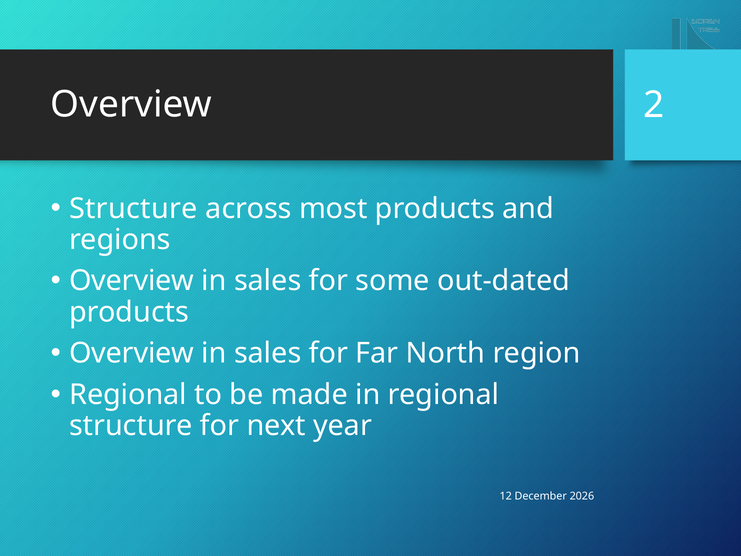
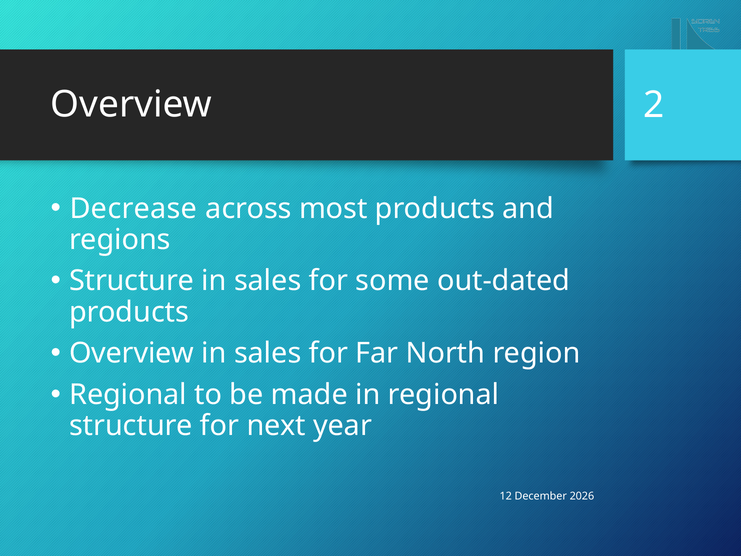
Structure at (133, 208): Structure -> Decrease
Overview at (132, 281): Overview -> Structure
